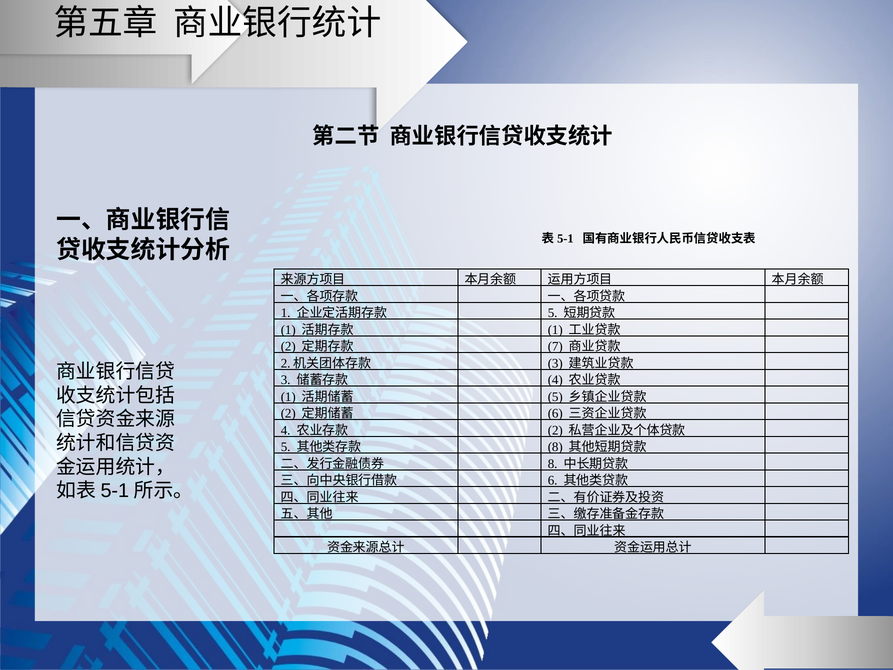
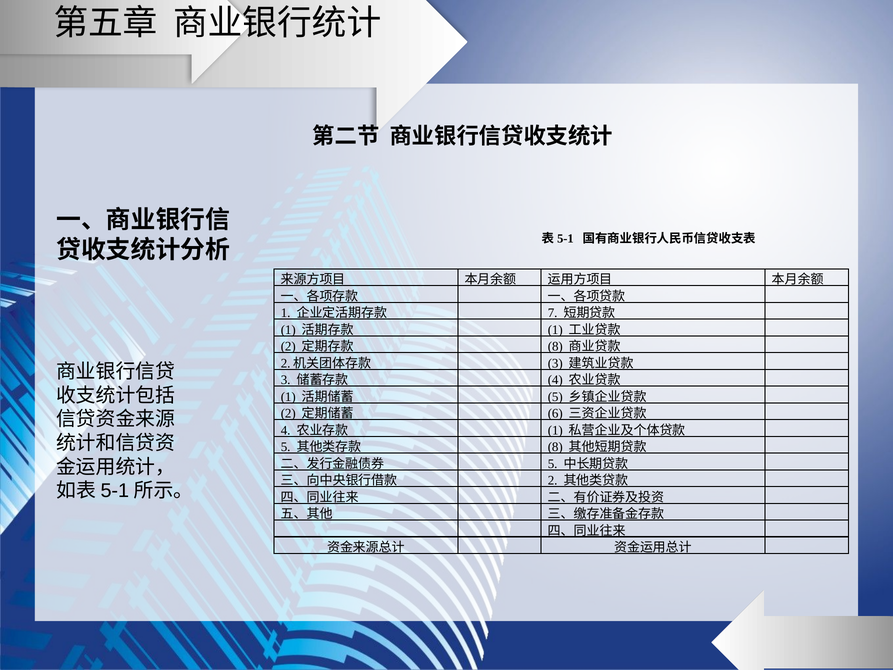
5 at (553, 313): 5 -> 7
7 at (555, 347): 7 -> 8
2 at (555, 430): 2 -> 1
8 at (553, 464): 8 -> 5
6 at (553, 480): 6 -> 2
